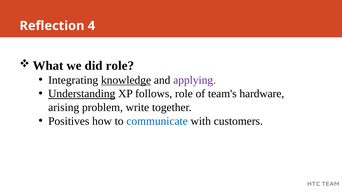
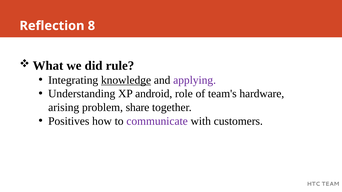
4: 4 -> 8
did role: role -> rule
Understanding underline: present -> none
follows: follows -> android
write: write -> share
communicate colour: blue -> purple
